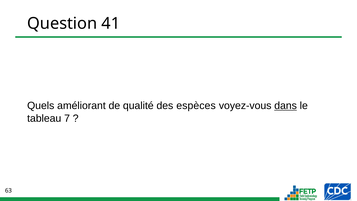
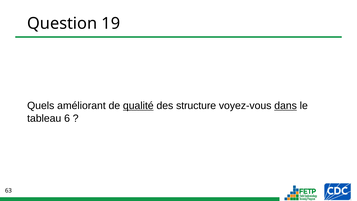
41: 41 -> 19
qualité underline: none -> present
espèces: espèces -> structure
7: 7 -> 6
